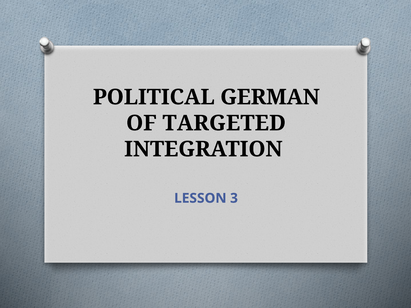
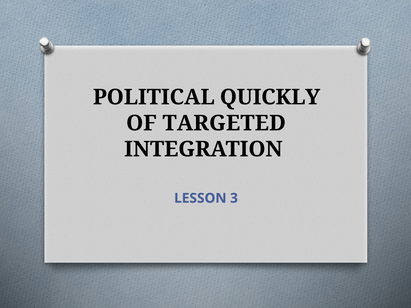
GERMAN: GERMAN -> QUICKLY
